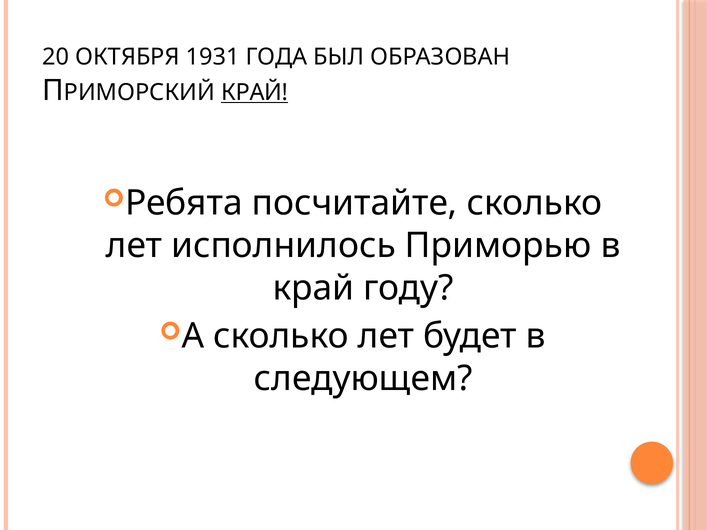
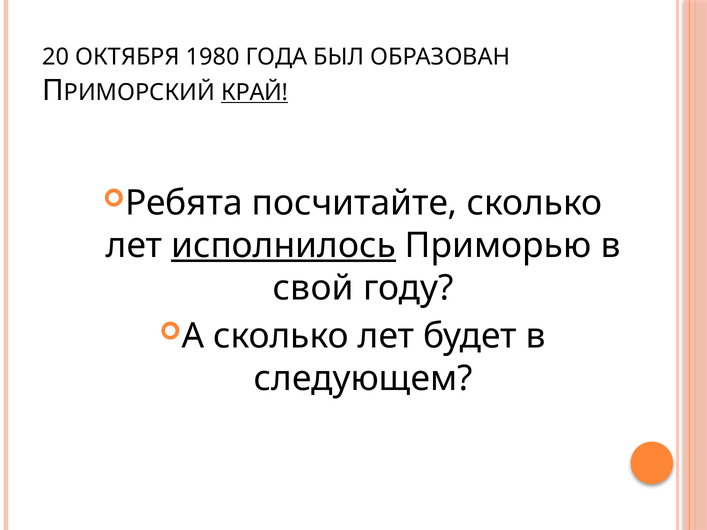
1931: 1931 -> 1980
исполнилось underline: none -> present
край at (313, 288): край -> свой
